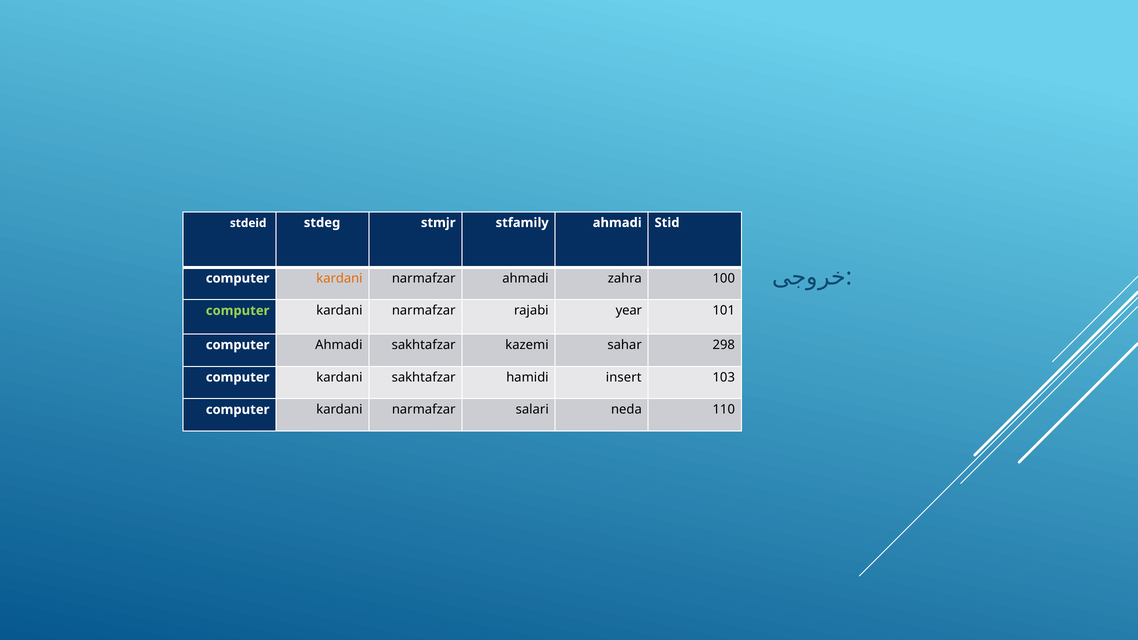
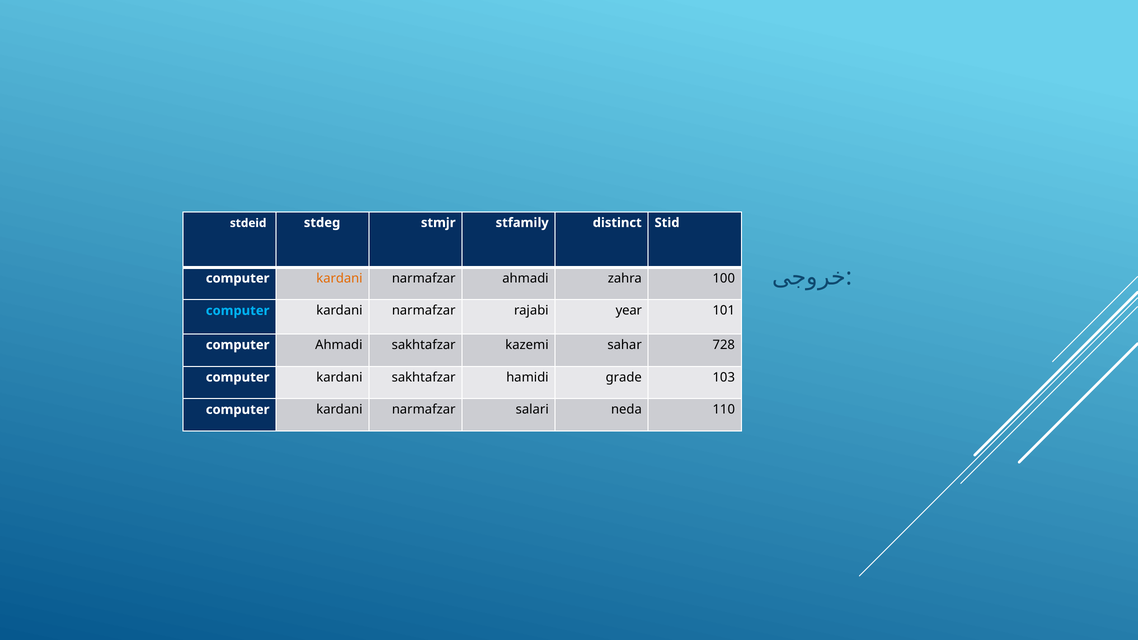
stfamily ahmadi: ahmadi -> distinct
computer at (238, 311) colour: light green -> light blue
298: 298 -> 728
insert: insert -> grade
